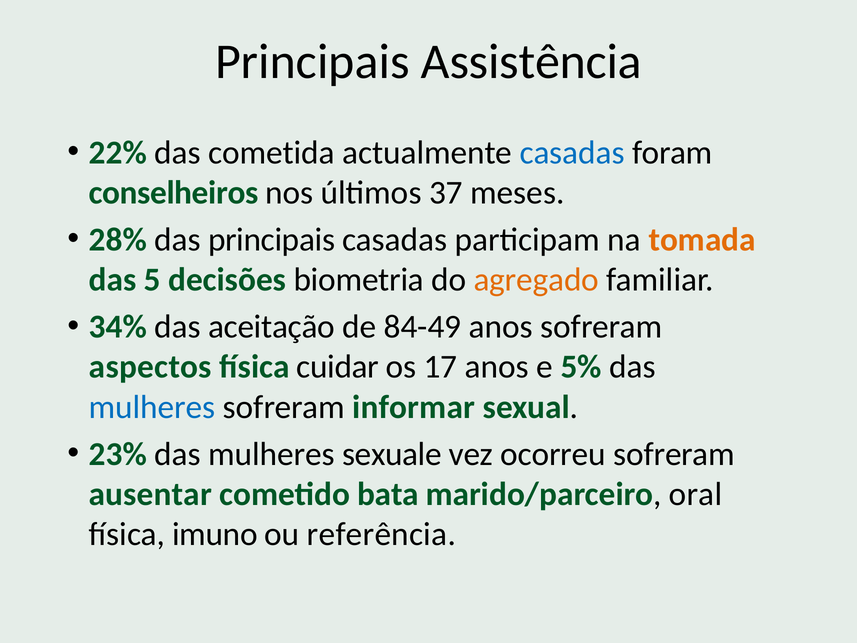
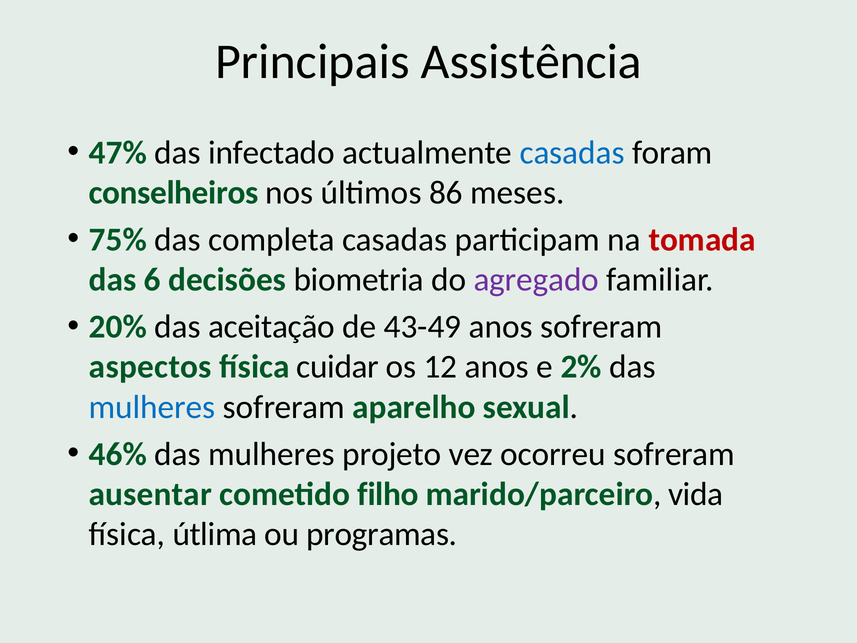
22%: 22% -> 47%
cometida: cometida -> infectado
37: 37 -> 86
28%: 28% -> 75%
das principais: principais -> completa
tomada colour: orange -> red
5: 5 -> 6
agregado colour: orange -> purple
34%: 34% -> 20%
84-49: 84-49 -> 43-49
17: 17 -> 12
5%: 5% -> 2%
informar: informar -> aparelho
23%: 23% -> 46%
sexuale: sexuale -> projeto
bata: bata -> filho
oral: oral -> vida
imuno: imuno -> útlima
referência: referência -> programas
